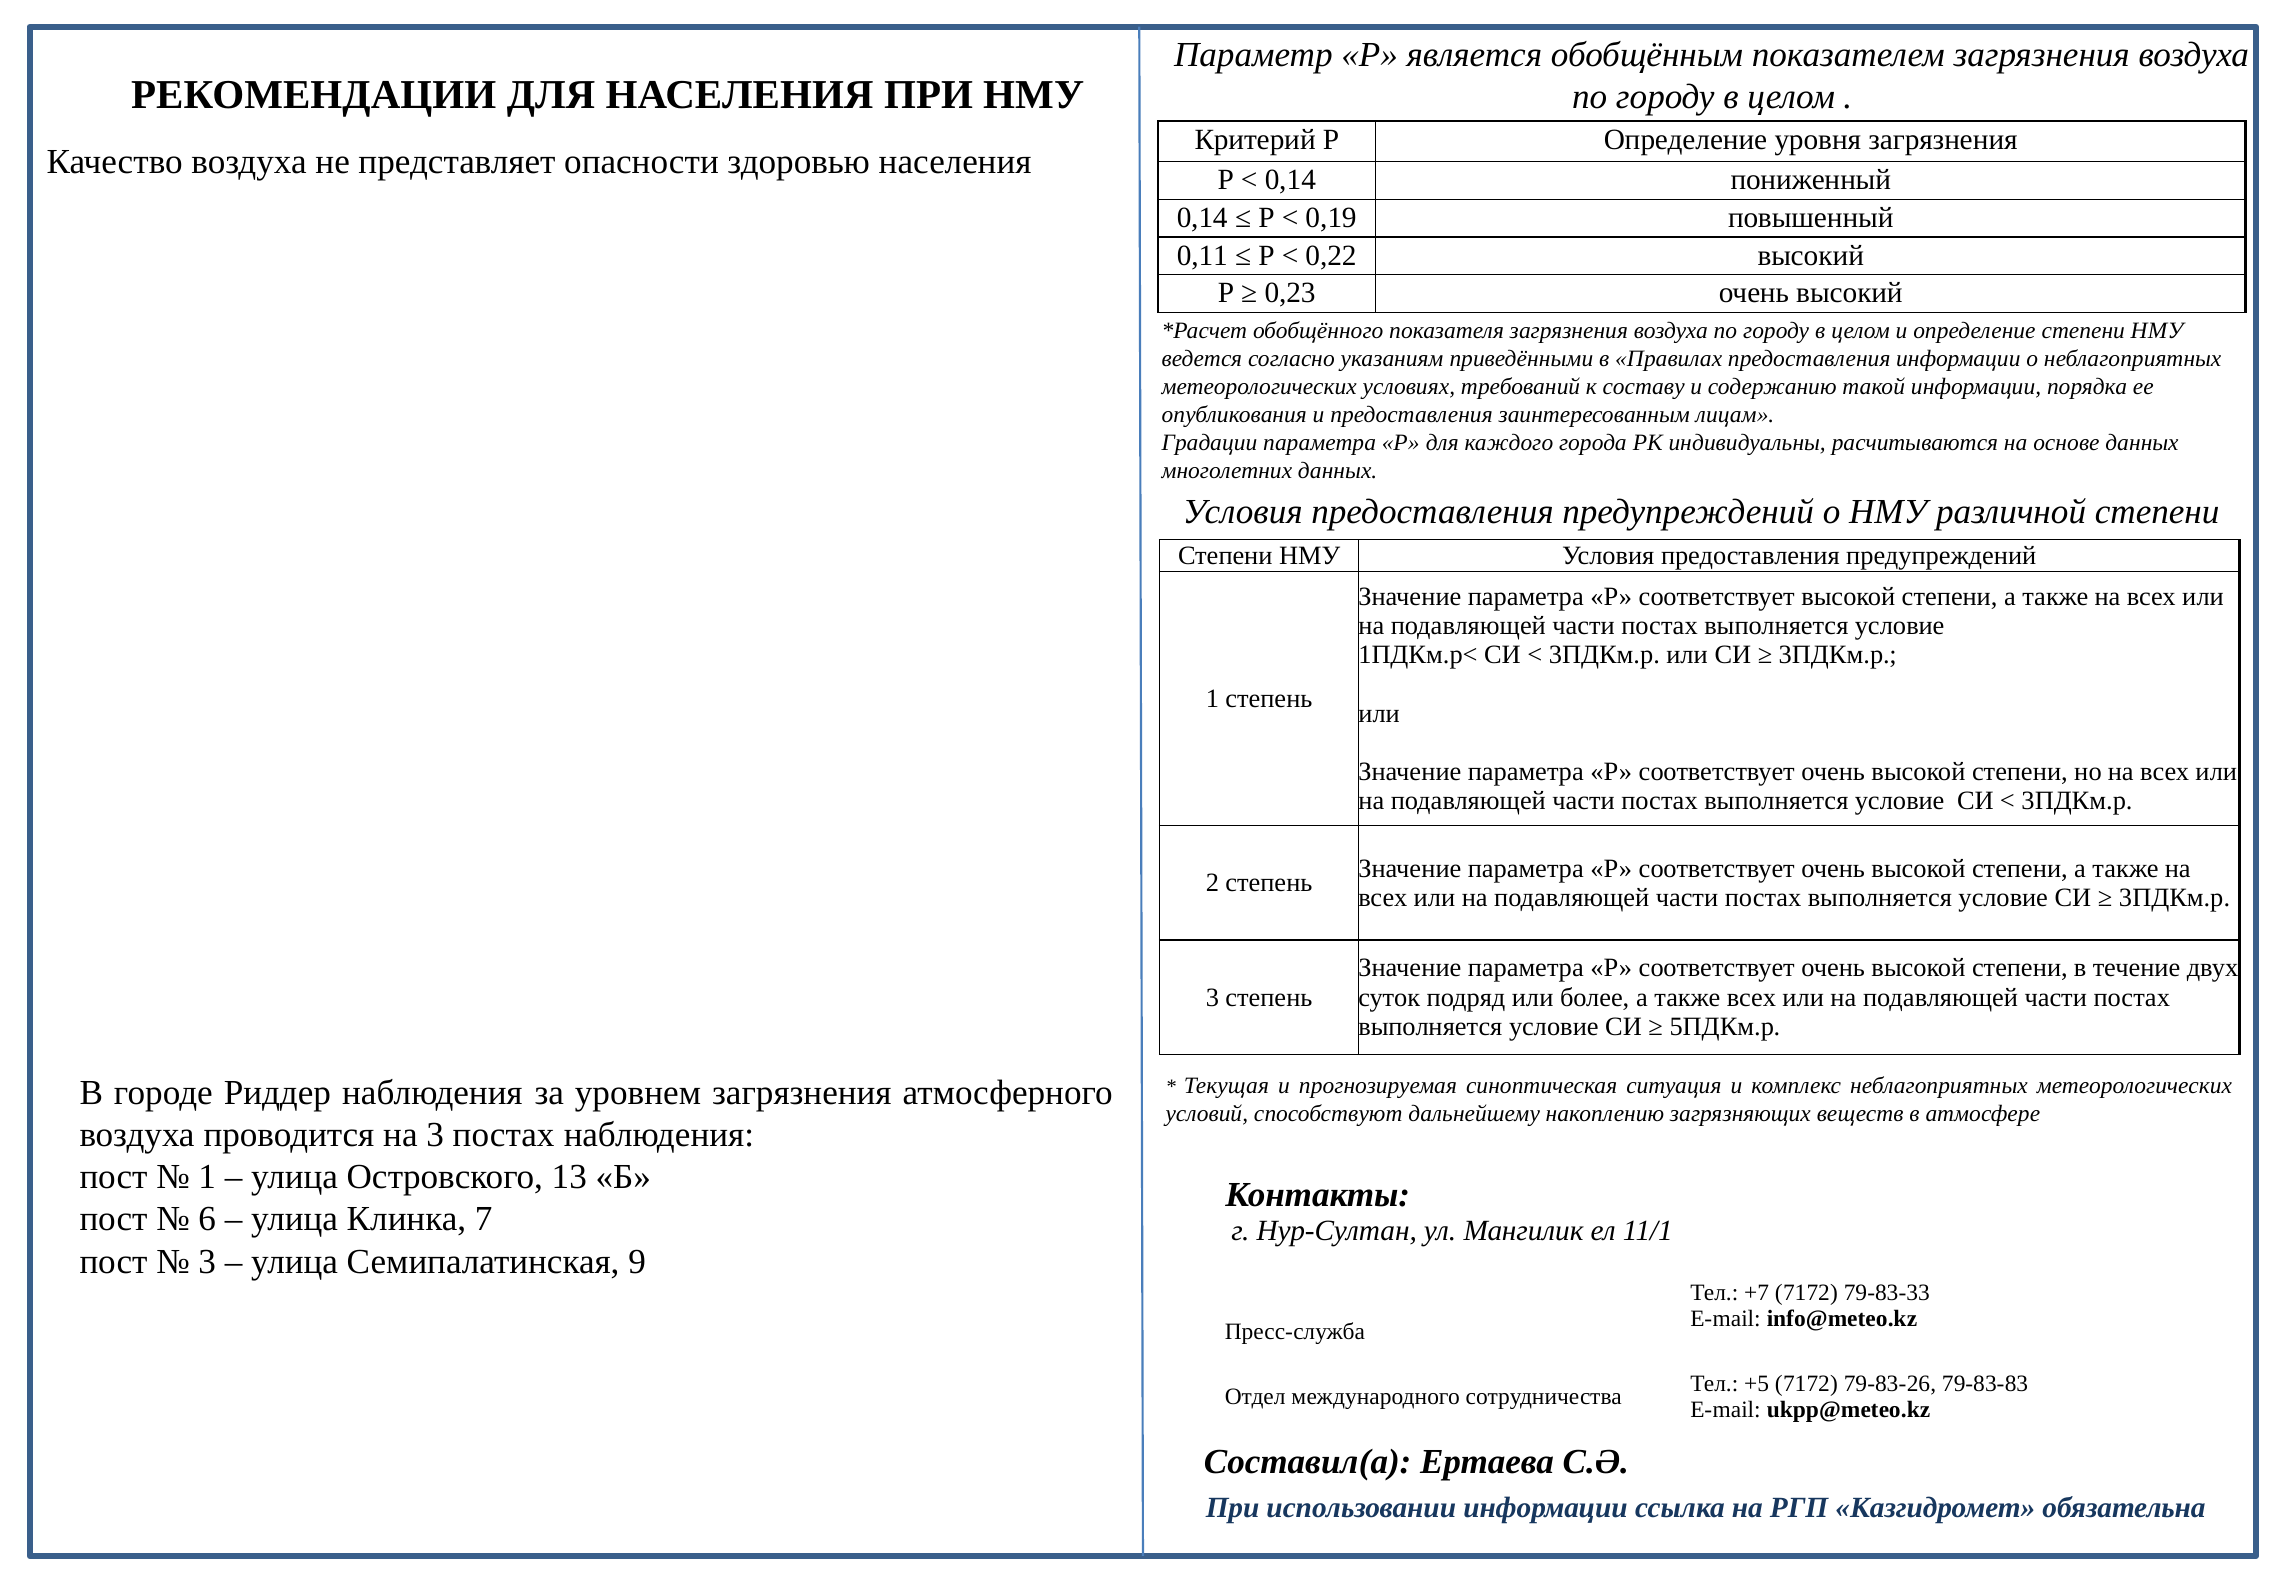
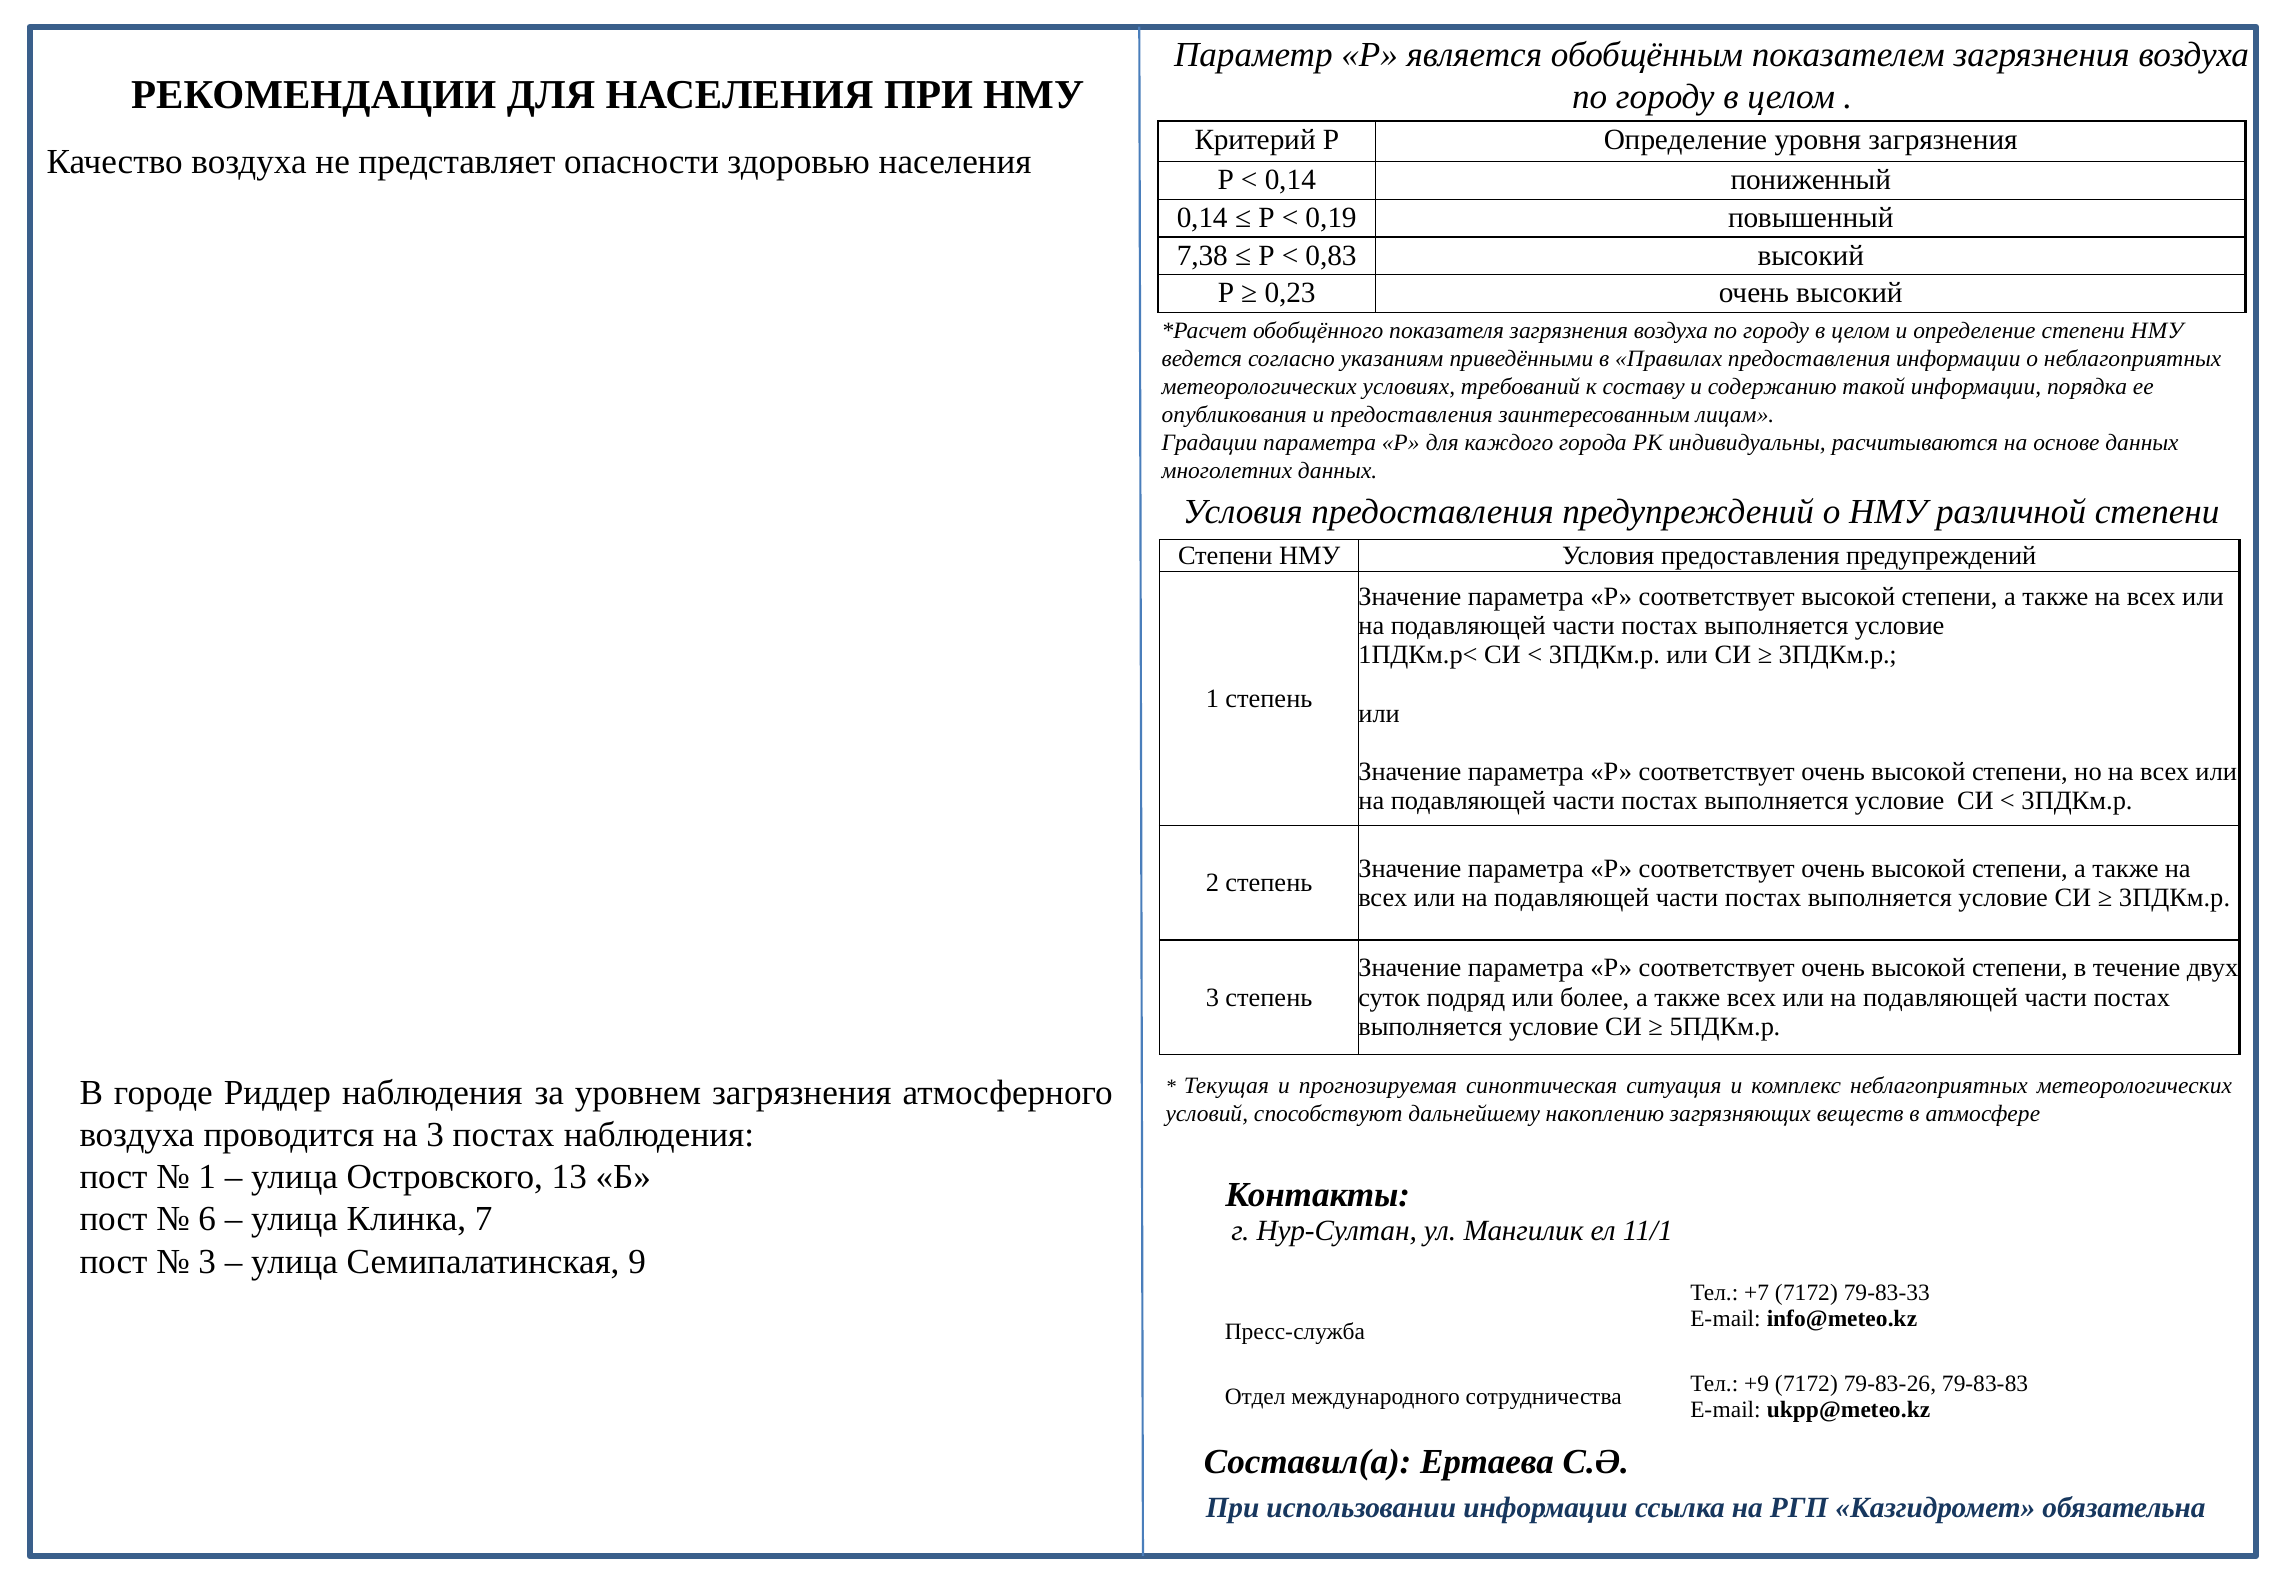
0,11: 0,11 -> 7,38
0,22: 0,22 -> 0,83
+5: +5 -> +9
